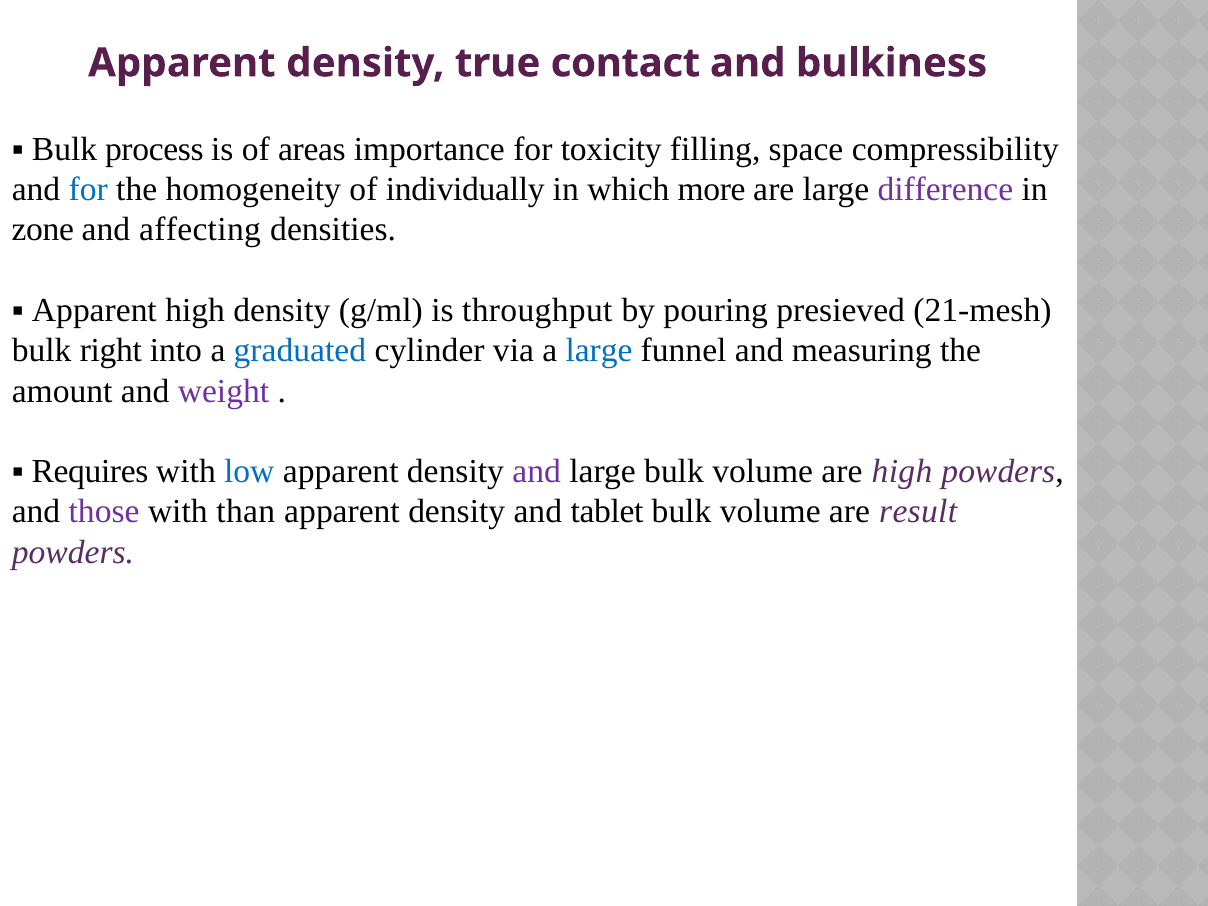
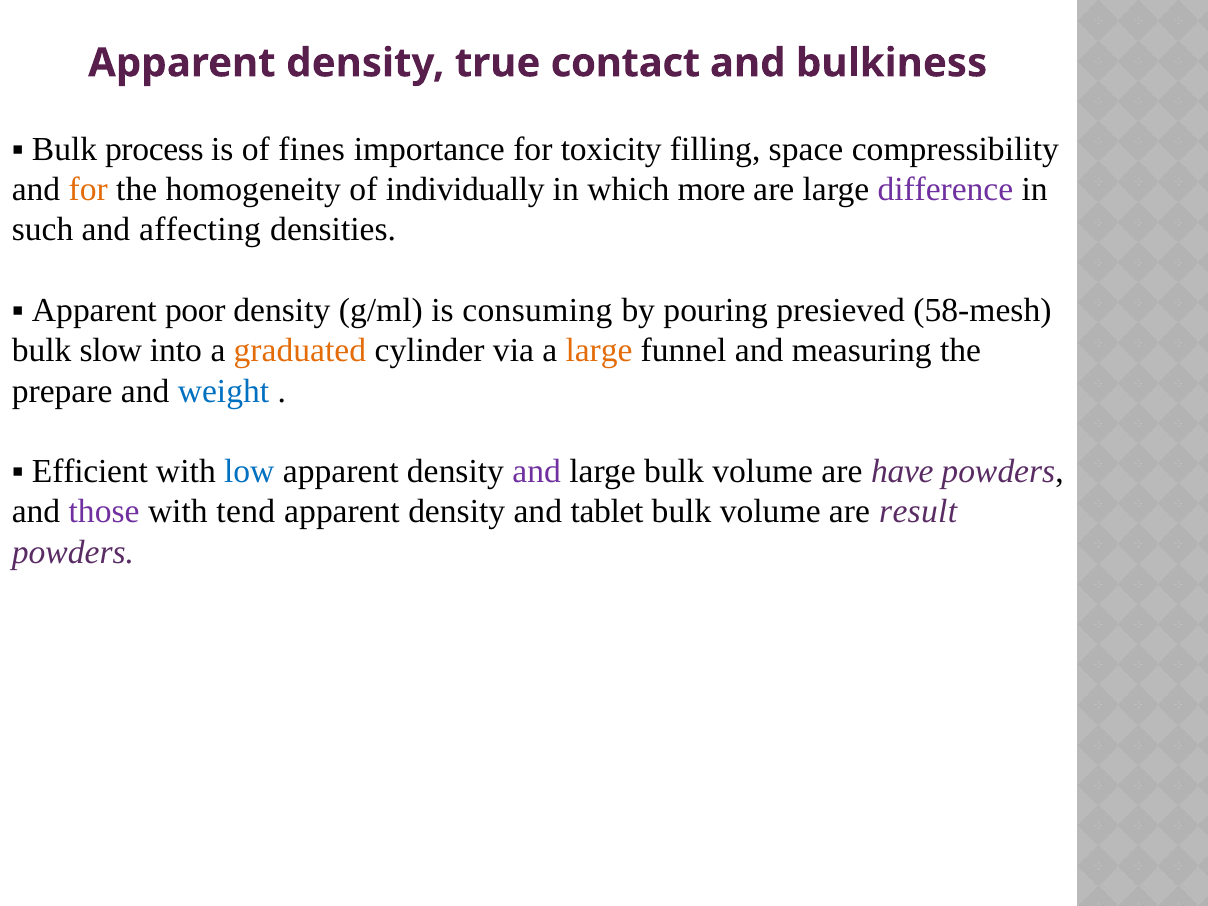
areas: areas -> fines
for at (88, 190) colour: blue -> orange
zone: zone -> such
Apparent high: high -> poor
throughput: throughput -> consuming
21-mesh: 21-mesh -> 58-mesh
right: right -> slow
graduated colour: blue -> orange
large at (599, 351) colour: blue -> orange
amount: amount -> prepare
weight colour: purple -> blue
Requires: Requires -> Efficient
are high: high -> have
than: than -> tend
